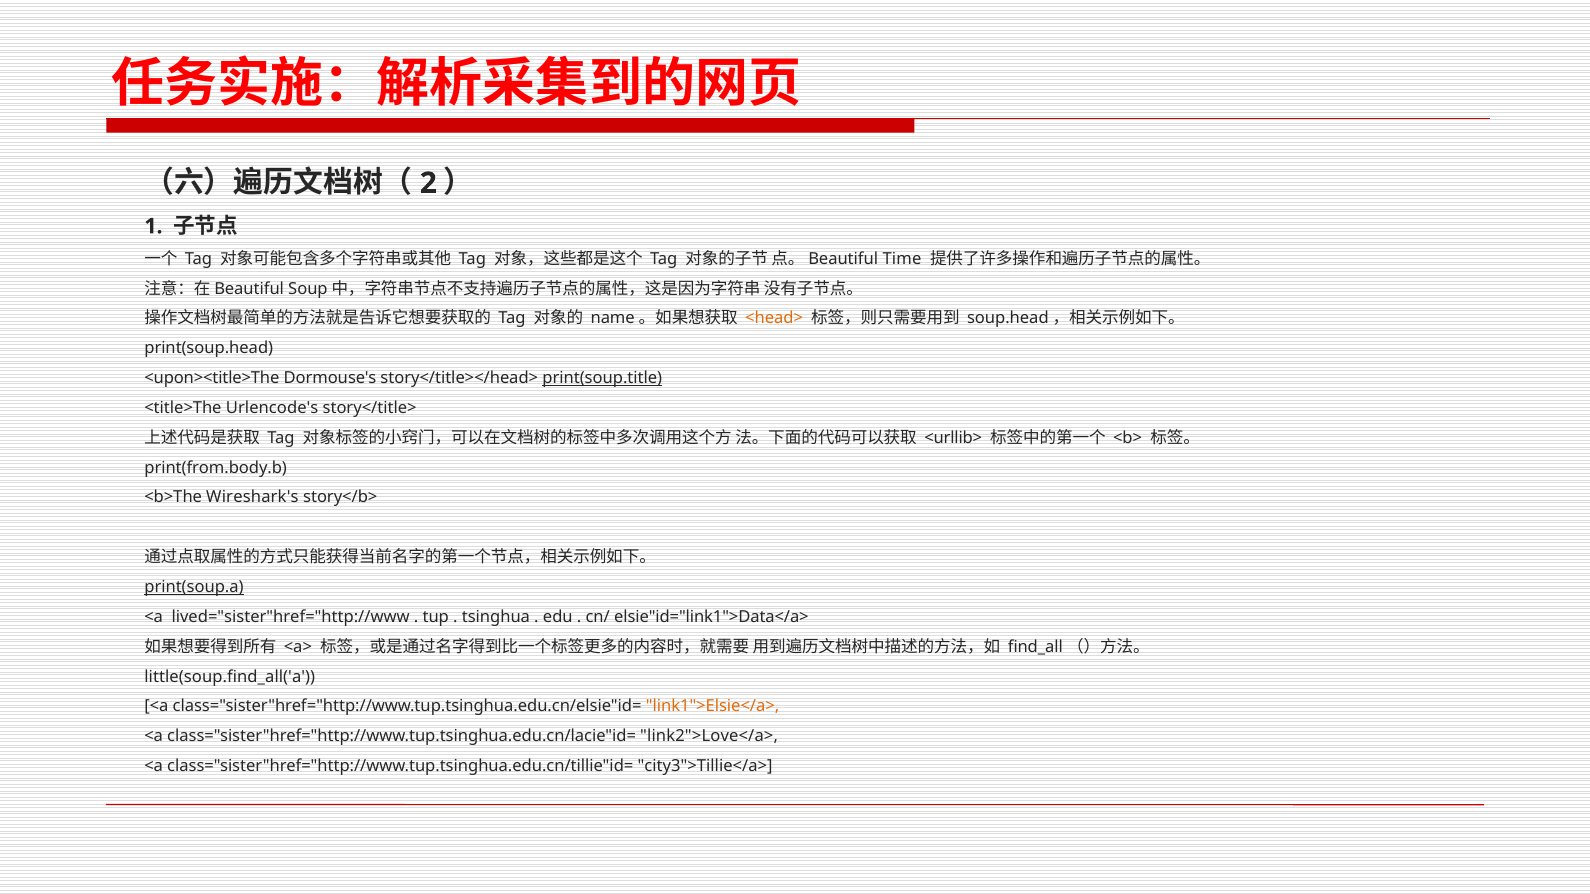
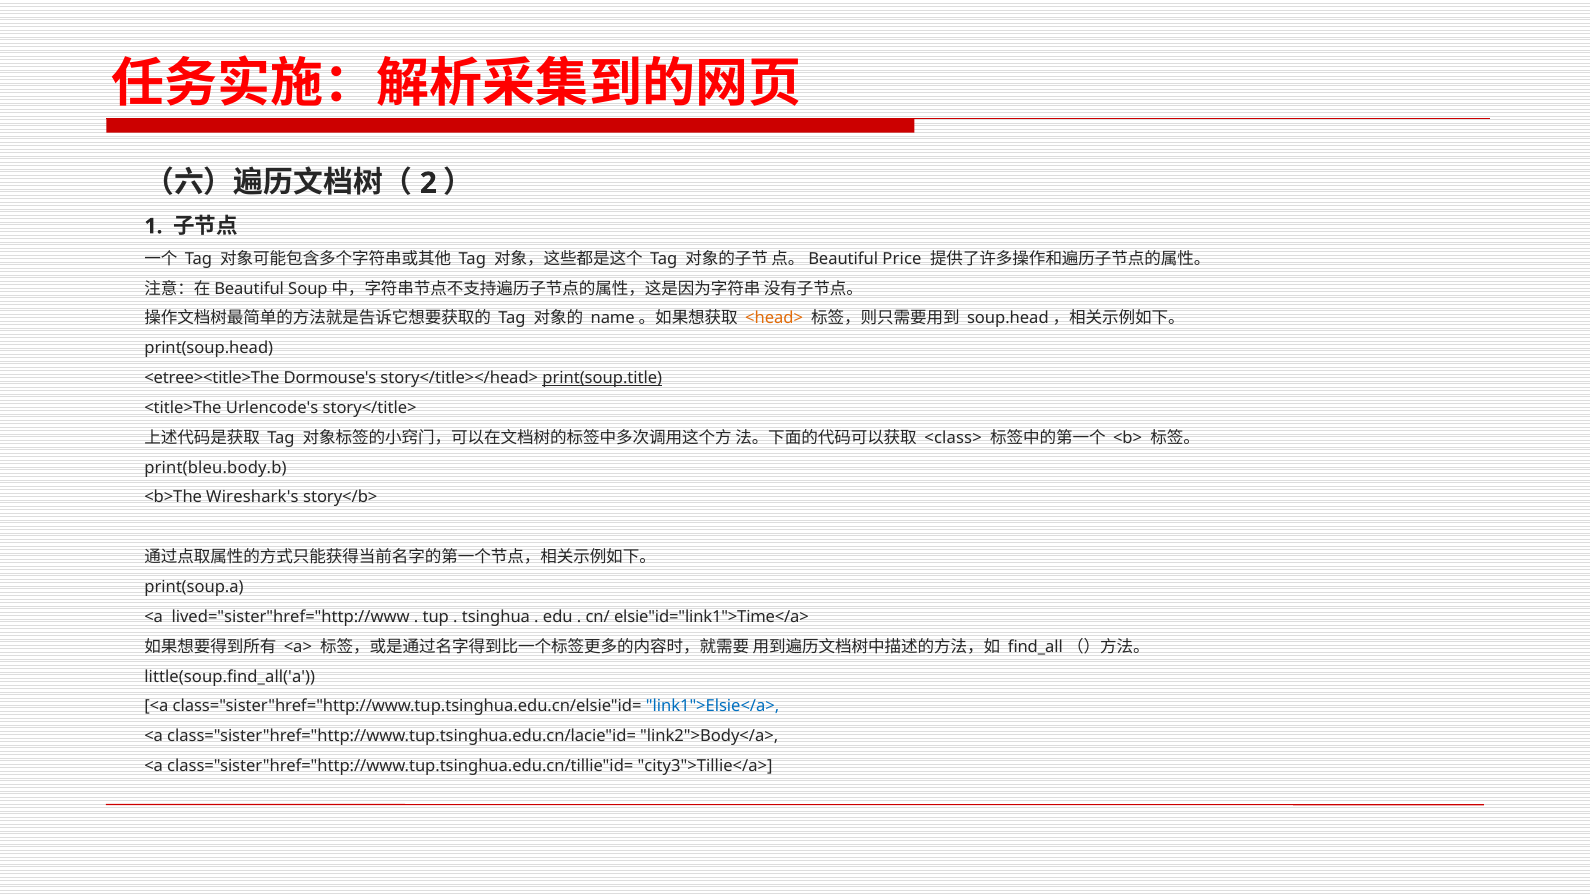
Time: Time -> Price
<upon><title>The: <upon><title>The -> <etree><title>The
<urllib>: <urllib> -> <class>
print(from.body.b: print(from.body.b -> print(bleu.body.b
print(soup.a underline: present -> none
elsie"id="link1">Data</a>: elsie"id="link1">Data</a> -> elsie"id="link1">Time</a>
link1">Elsie</a> colour: orange -> blue
link2">Love</a>: link2">Love</a> -> link2">Body</a>
